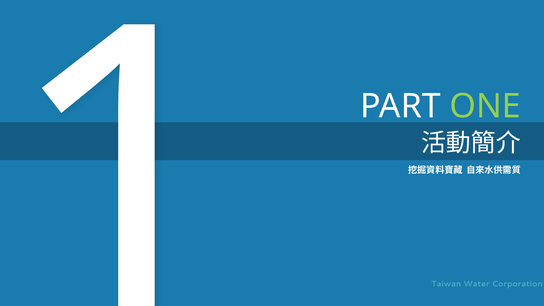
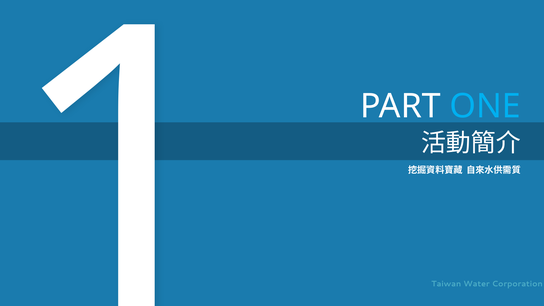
ONE colour: light green -> light blue
